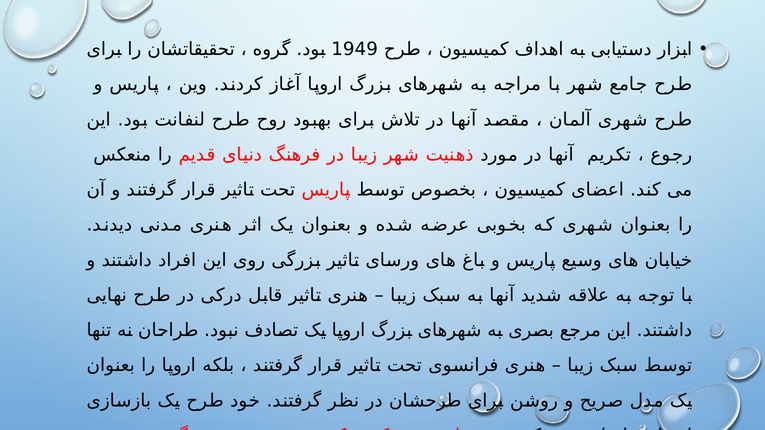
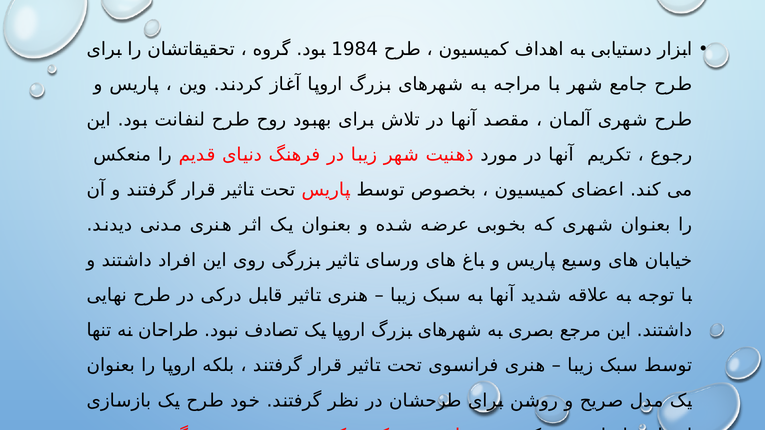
1949: 1949 -> 1984
